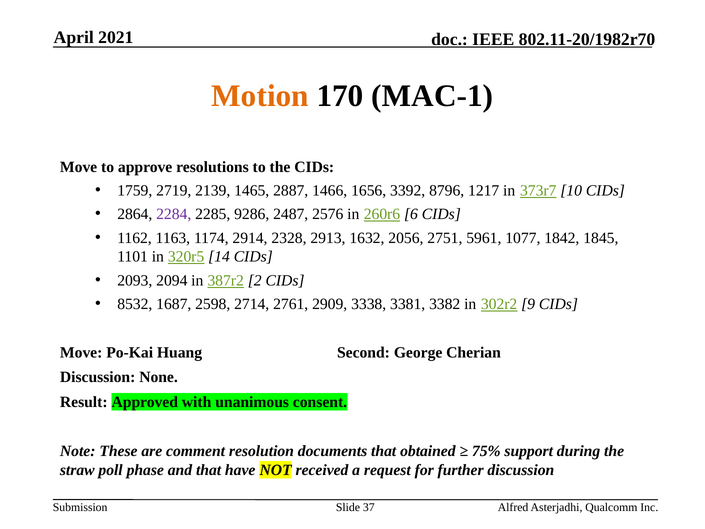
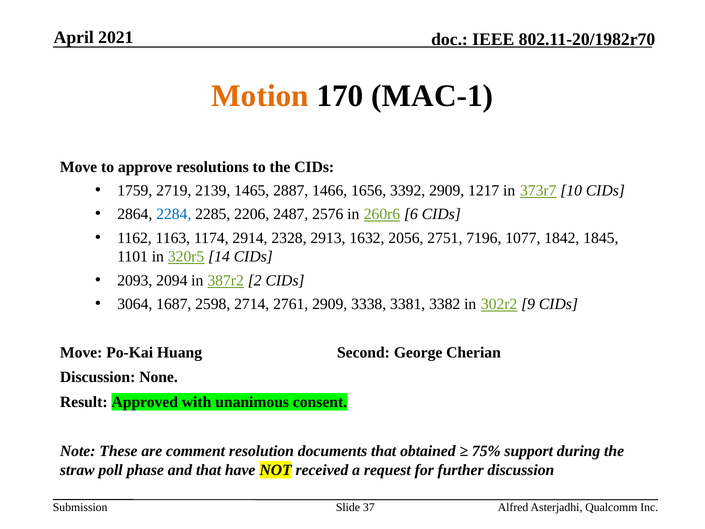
3392 8796: 8796 -> 2909
2284 colour: purple -> blue
9286: 9286 -> 2206
5961: 5961 -> 7196
8532: 8532 -> 3064
